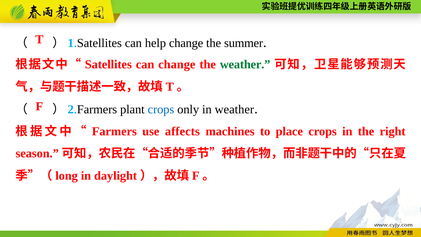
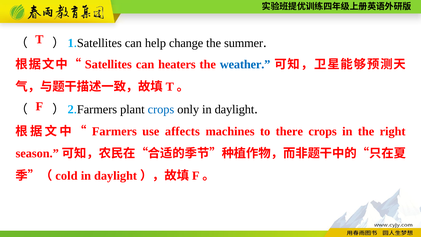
can change: change -> heaters
weather at (245, 64) colour: green -> blue
only in weather: weather -> daylight
place: place -> there
long: long -> cold
